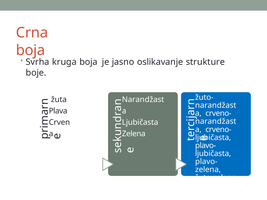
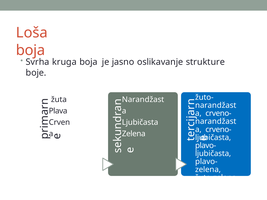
Crna: Crna -> Loša
